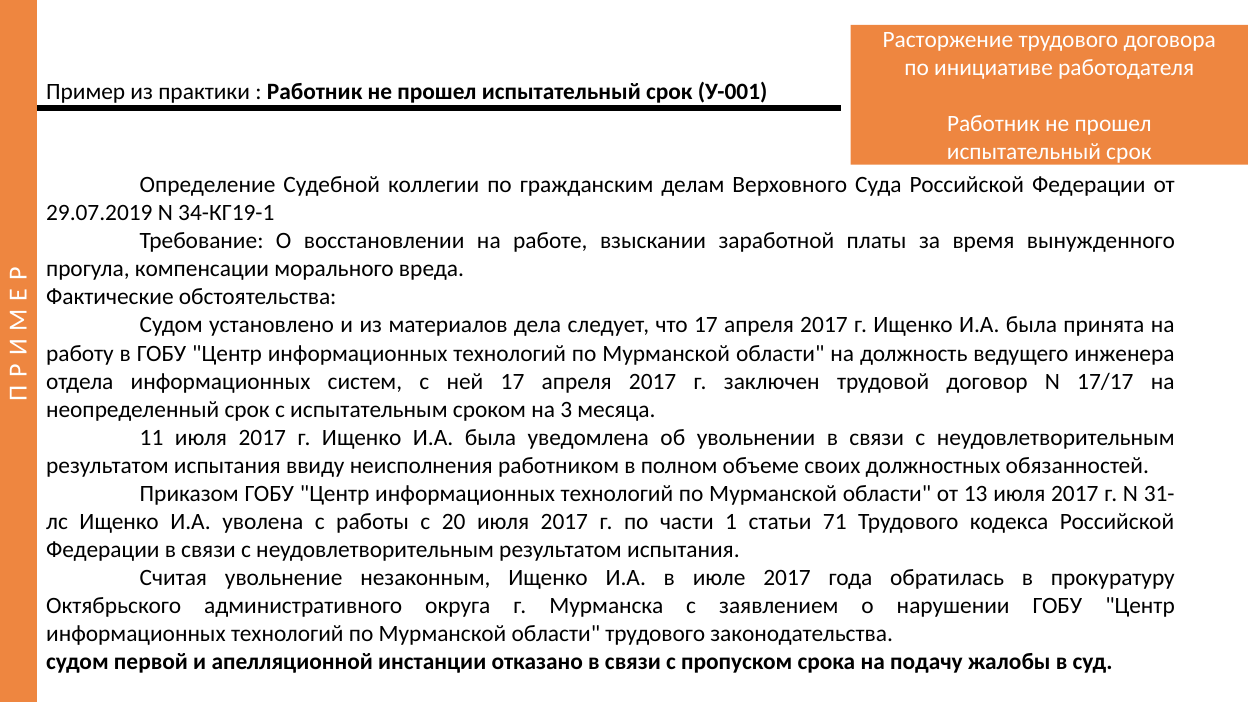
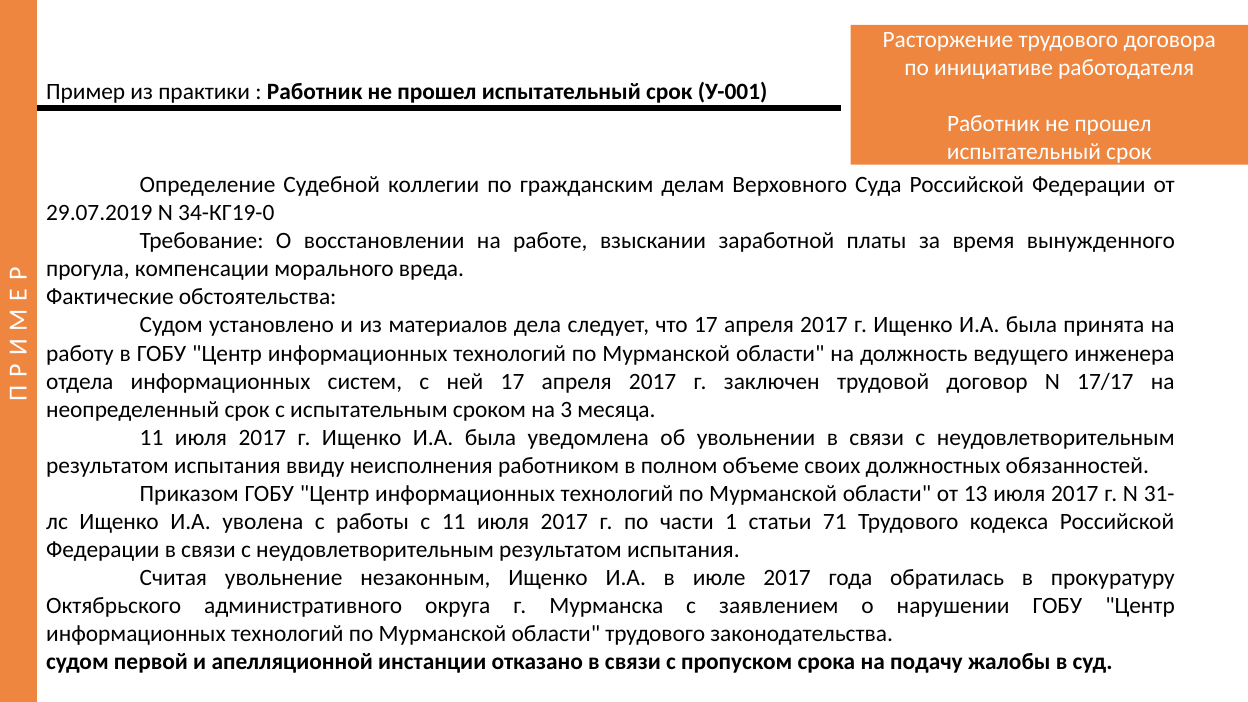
34-КГ19-1: 34-КГ19-1 -> 34-КГ19-0
с 20: 20 -> 11
